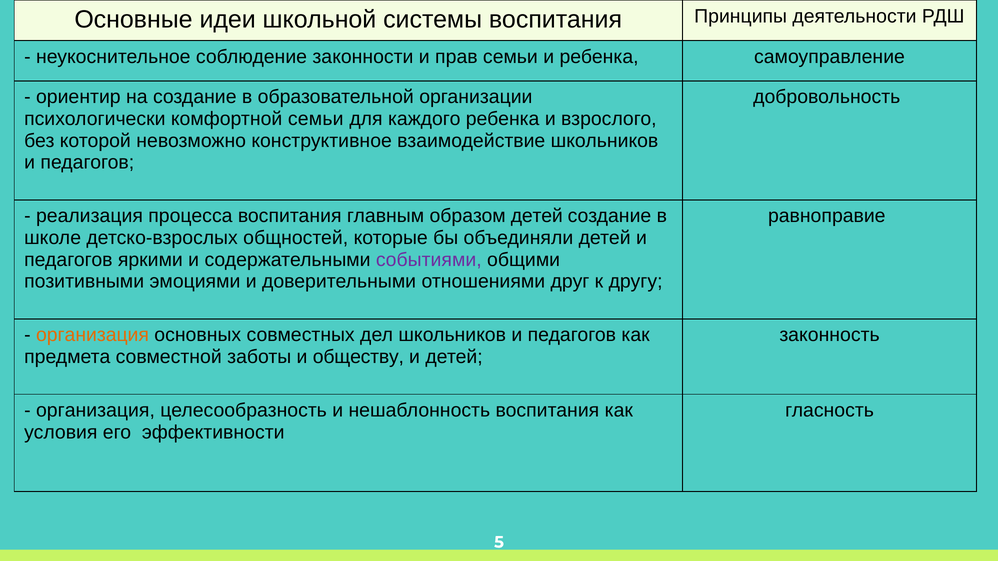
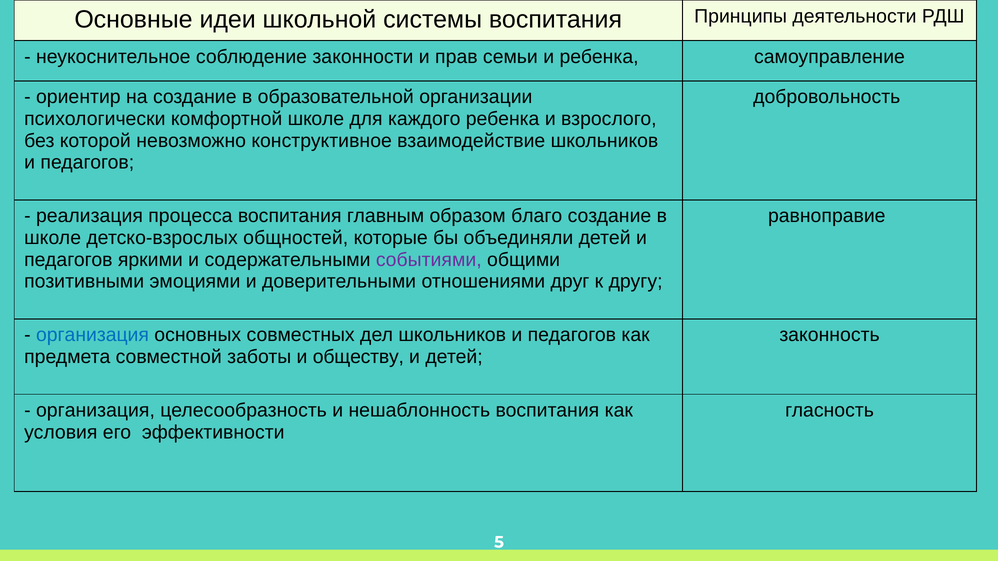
комфортной семьи: семьи -> школе
образом детей: детей -> благо
организация at (92, 335) colour: orange -> blue
